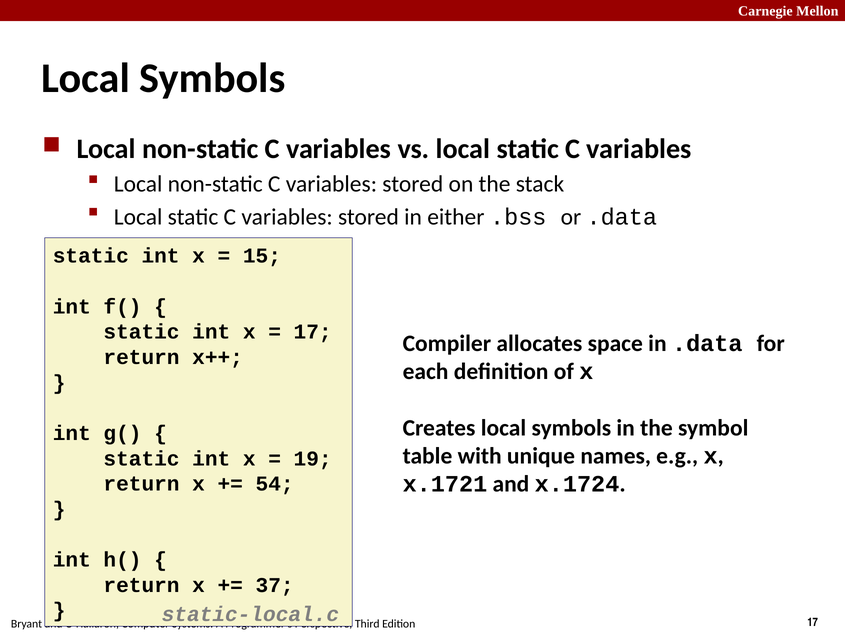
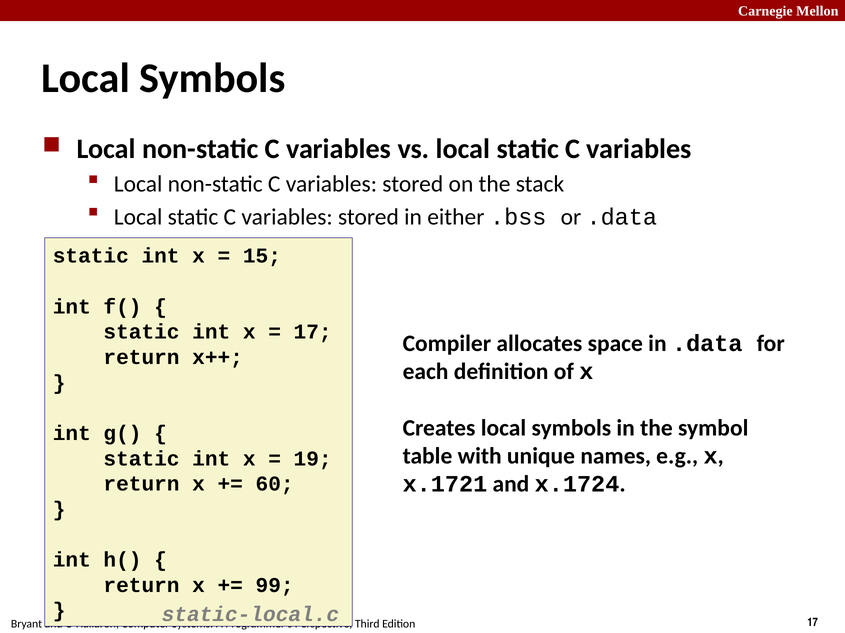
54: 54 -> 60
37: 37 -> 99
